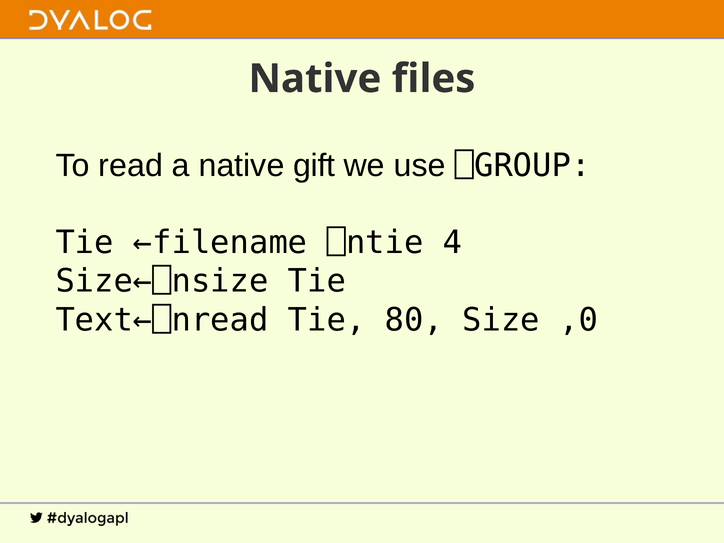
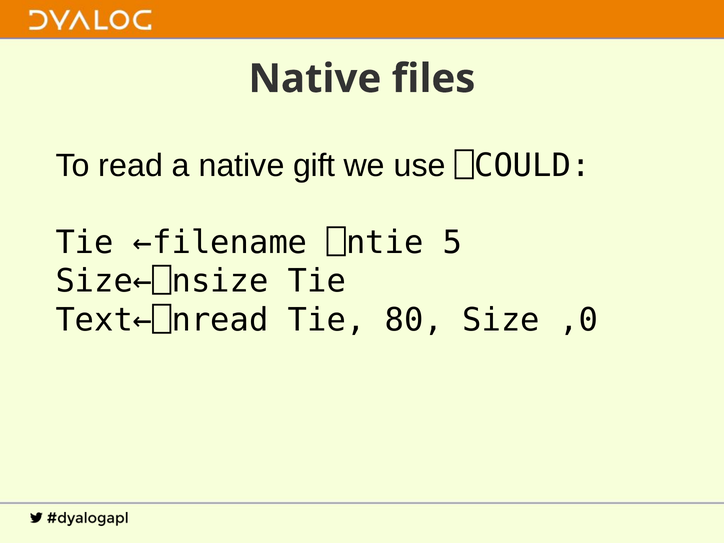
⎕GROUP: ⎕GROUP -> ⎕COULD
4: 4 -> 5
